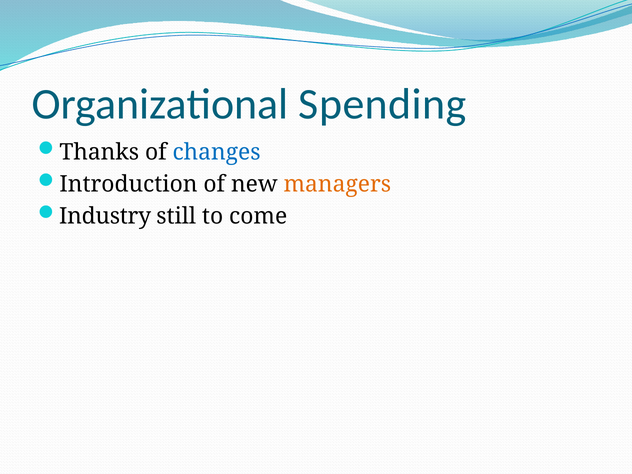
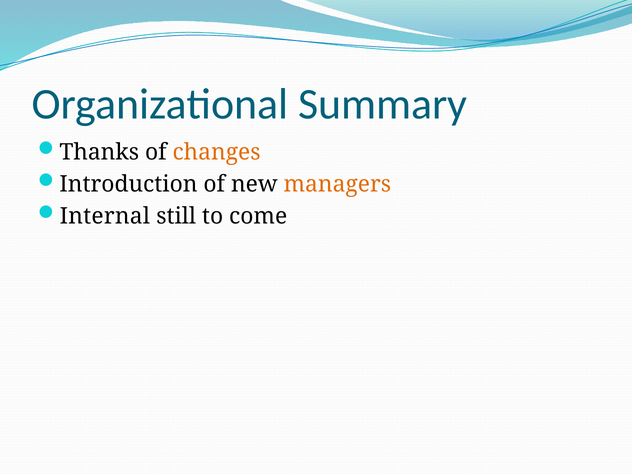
Spending: Spending -> Summary
changes colour: blue -> orange
Industry: Industry -> Internal
